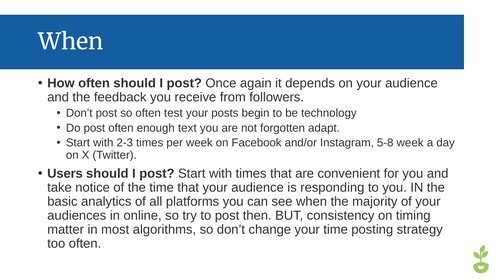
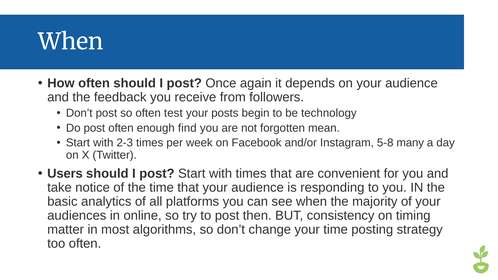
text: text -> find
adapt: adapt -> mean
5-8 week: week -> many
